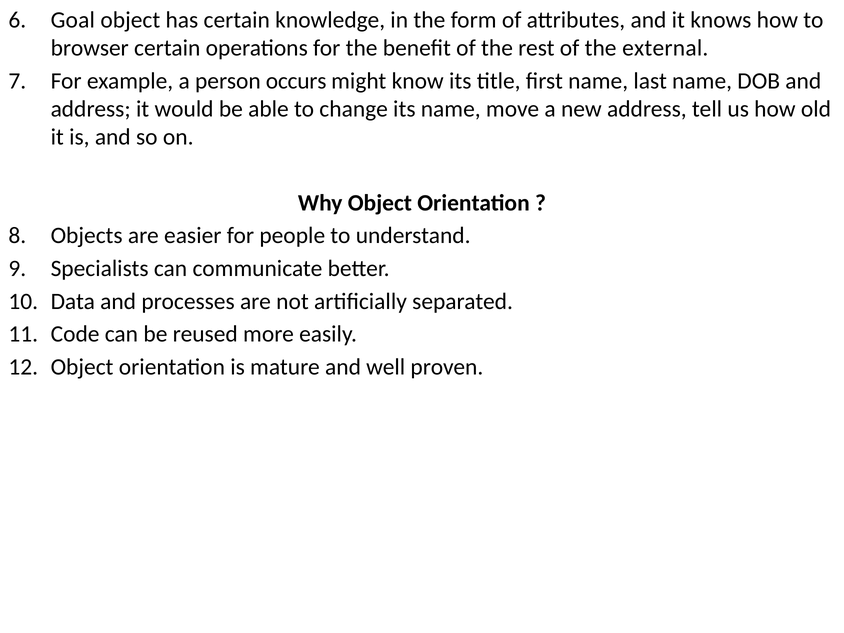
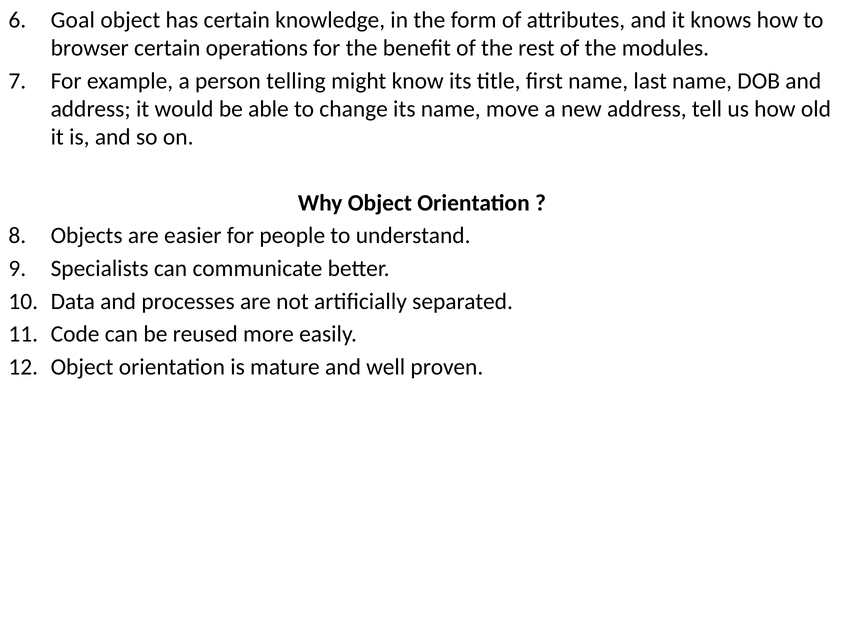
external: external -> modules
occurs: occurs -> telling
